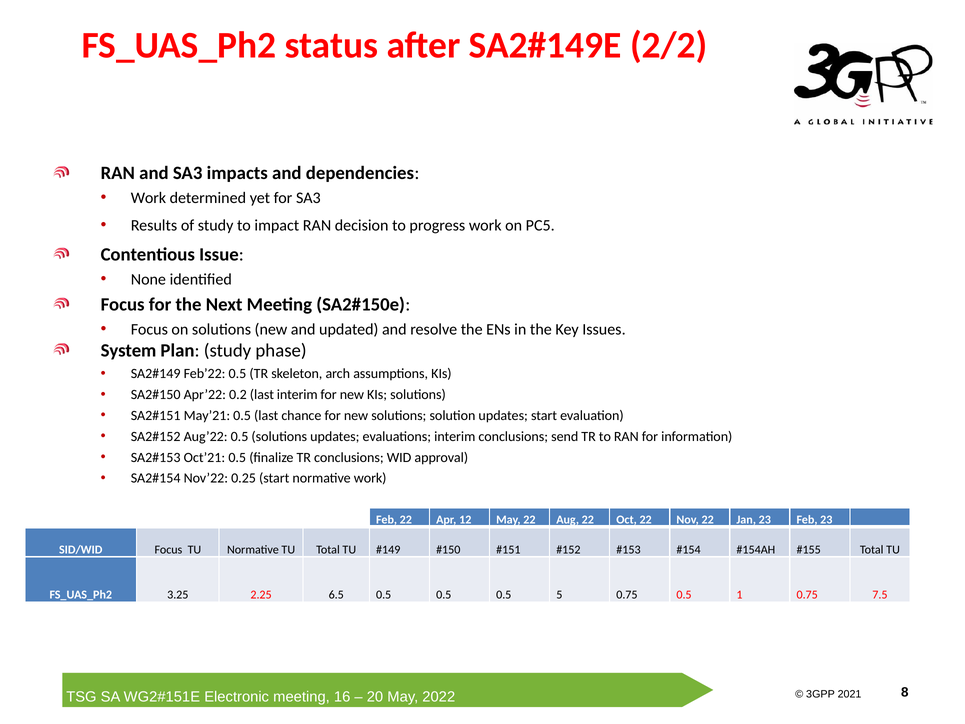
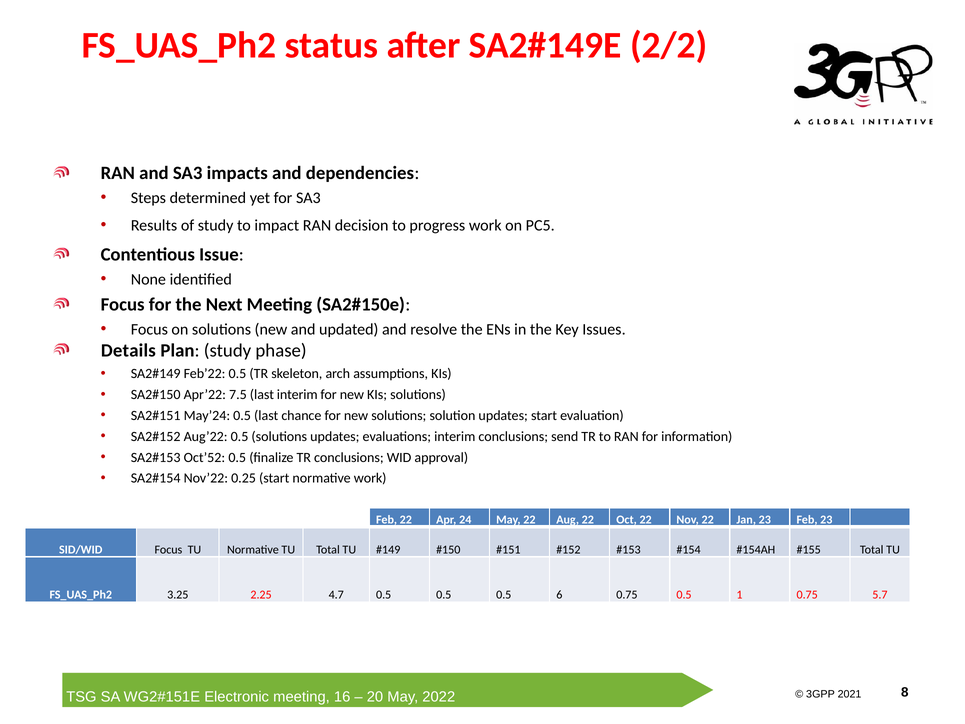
Work at (148, 198): Work -> Steps
System: System -> Details
0.2: 0.2 -> 7.5
May’21: May’21 -> May’24
Oct’21: Oct’21 -> Oct’52
12: 12 -> 24
6.5: 6.5 -> 4.7
5: 5 -> 6
7.5: 7.5 -> 5.7
